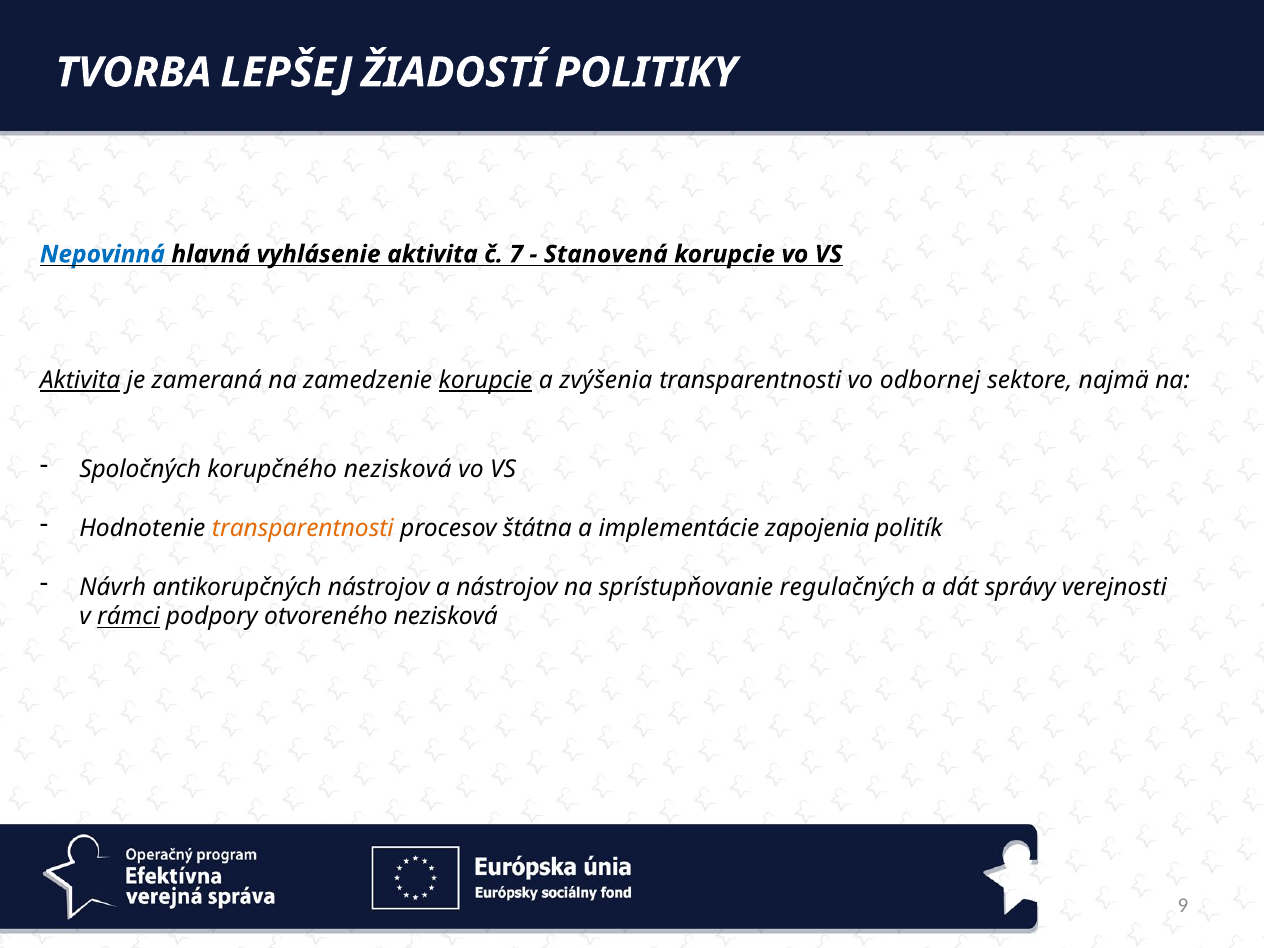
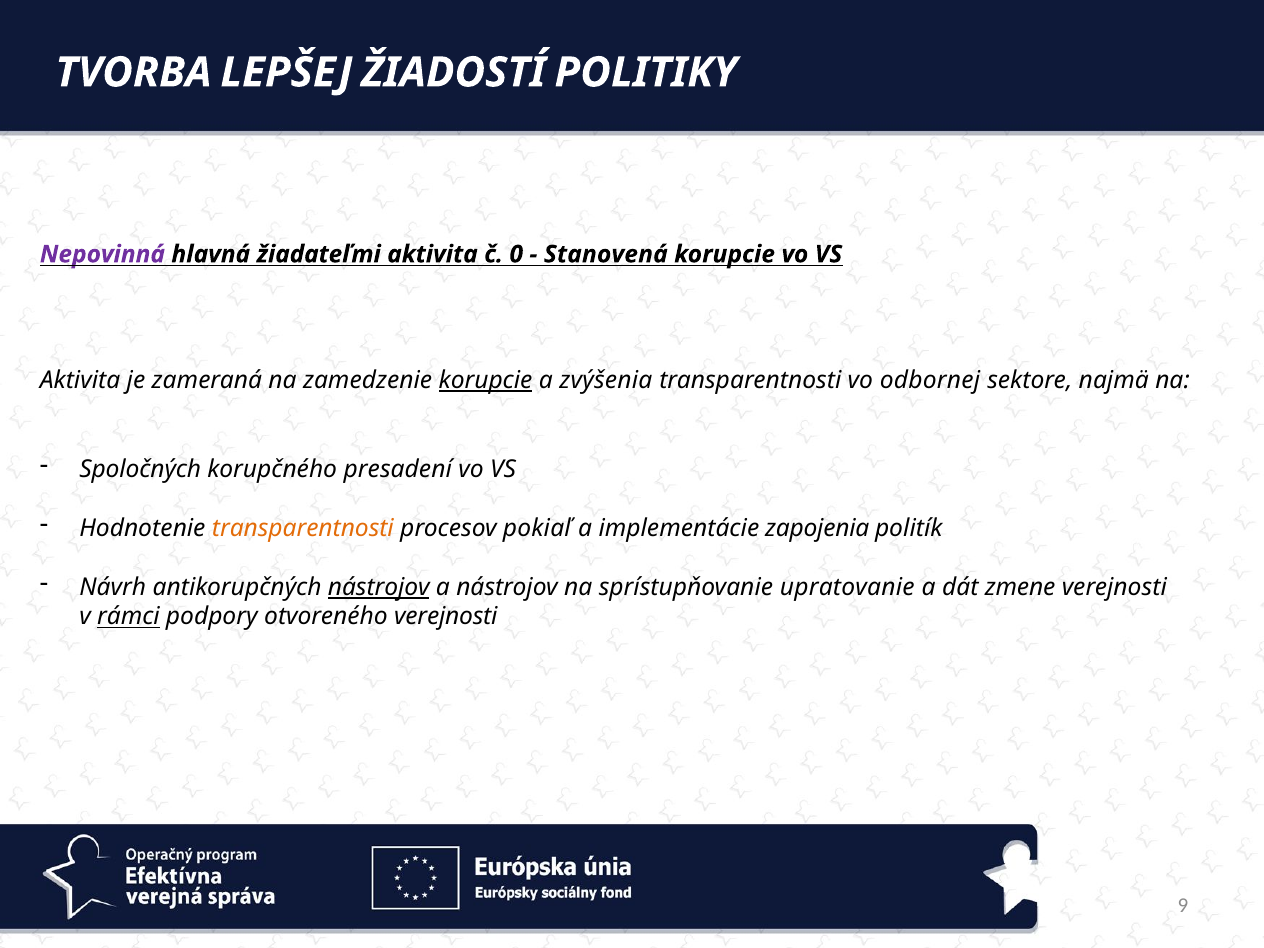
Nepovinná colour: blue -> purple
vyhlásenie: vyhlásenie -> žiadateľmi
7: 7 -> 0
Aktivita at (80, 381) underline: present -> none
korupčného nezisková: nezisková -> presadení
štátna: štátna -> pokiaľ
nástrojov at (379, 587) underline: none -> present
regulačných: regulačných -> upratovanie
správy: správy -> zmene
otvoreného nezisková: nezisková -> verejnosti
